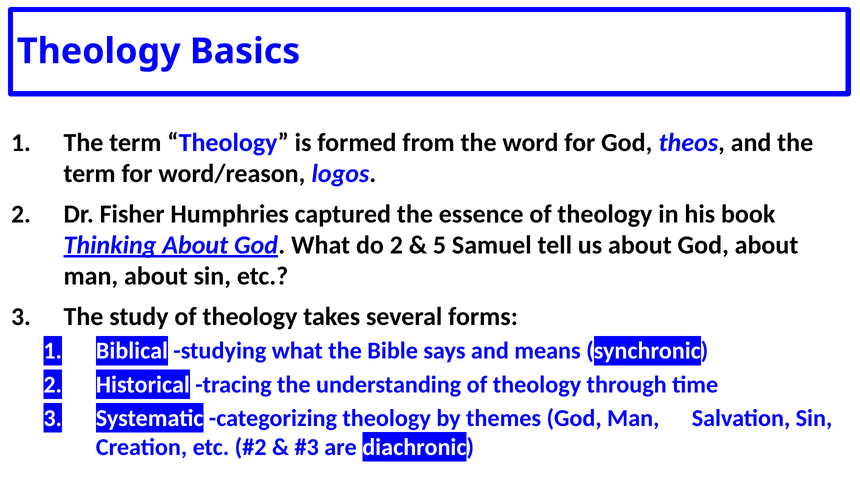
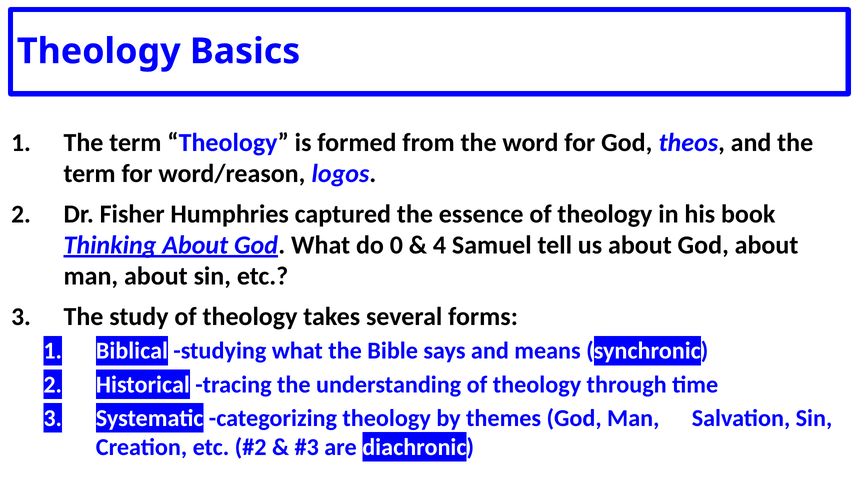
do 2: 2 -> 0
5: 5 -> 4
